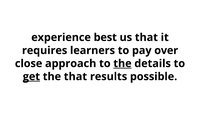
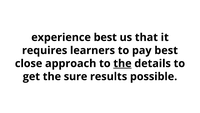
pay over: over -> best
get underline: present -> none
the that: that -> sure
